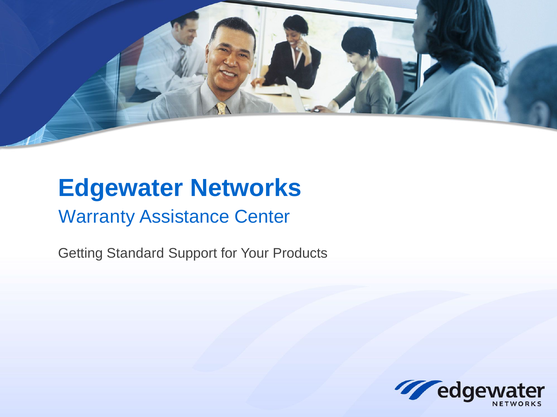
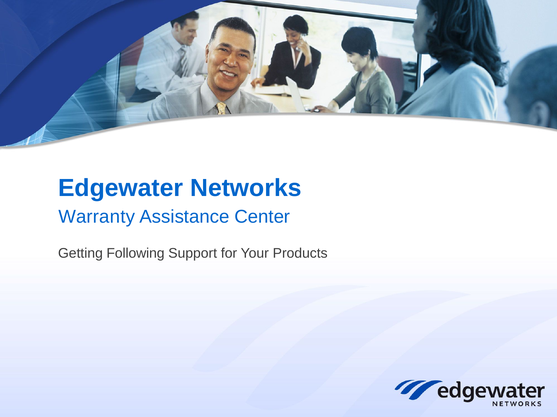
Standard: Standard -> Following
